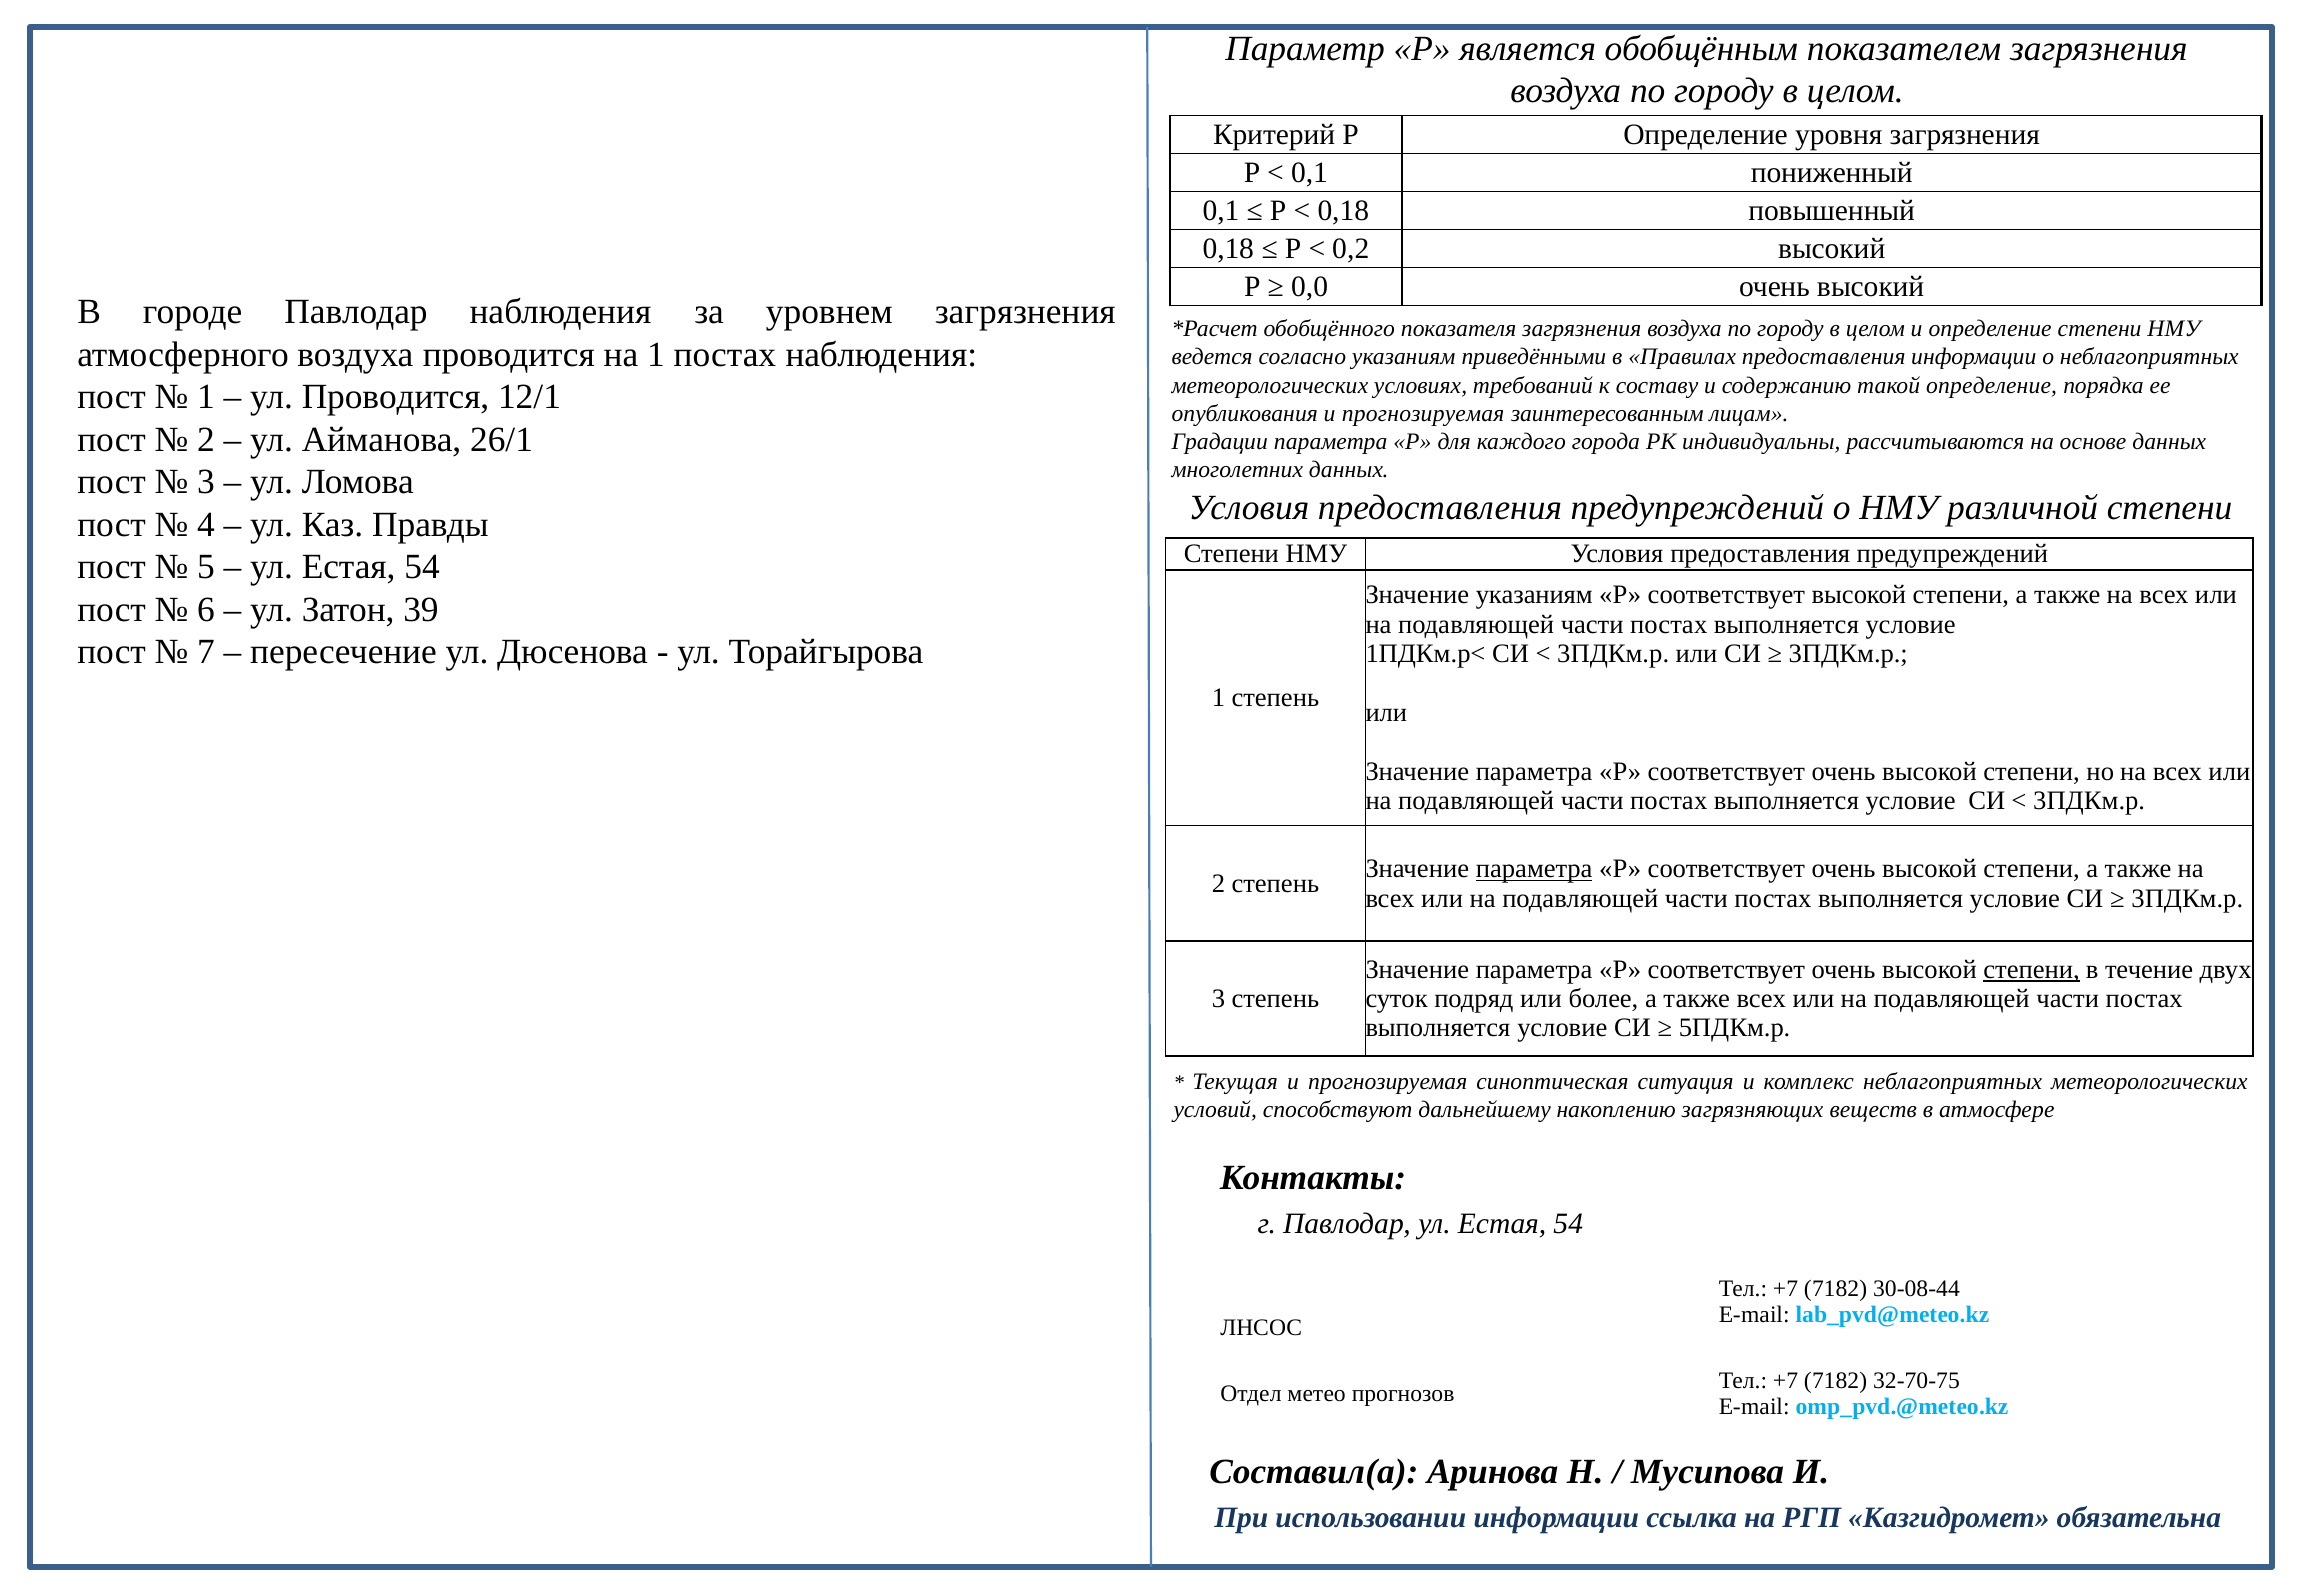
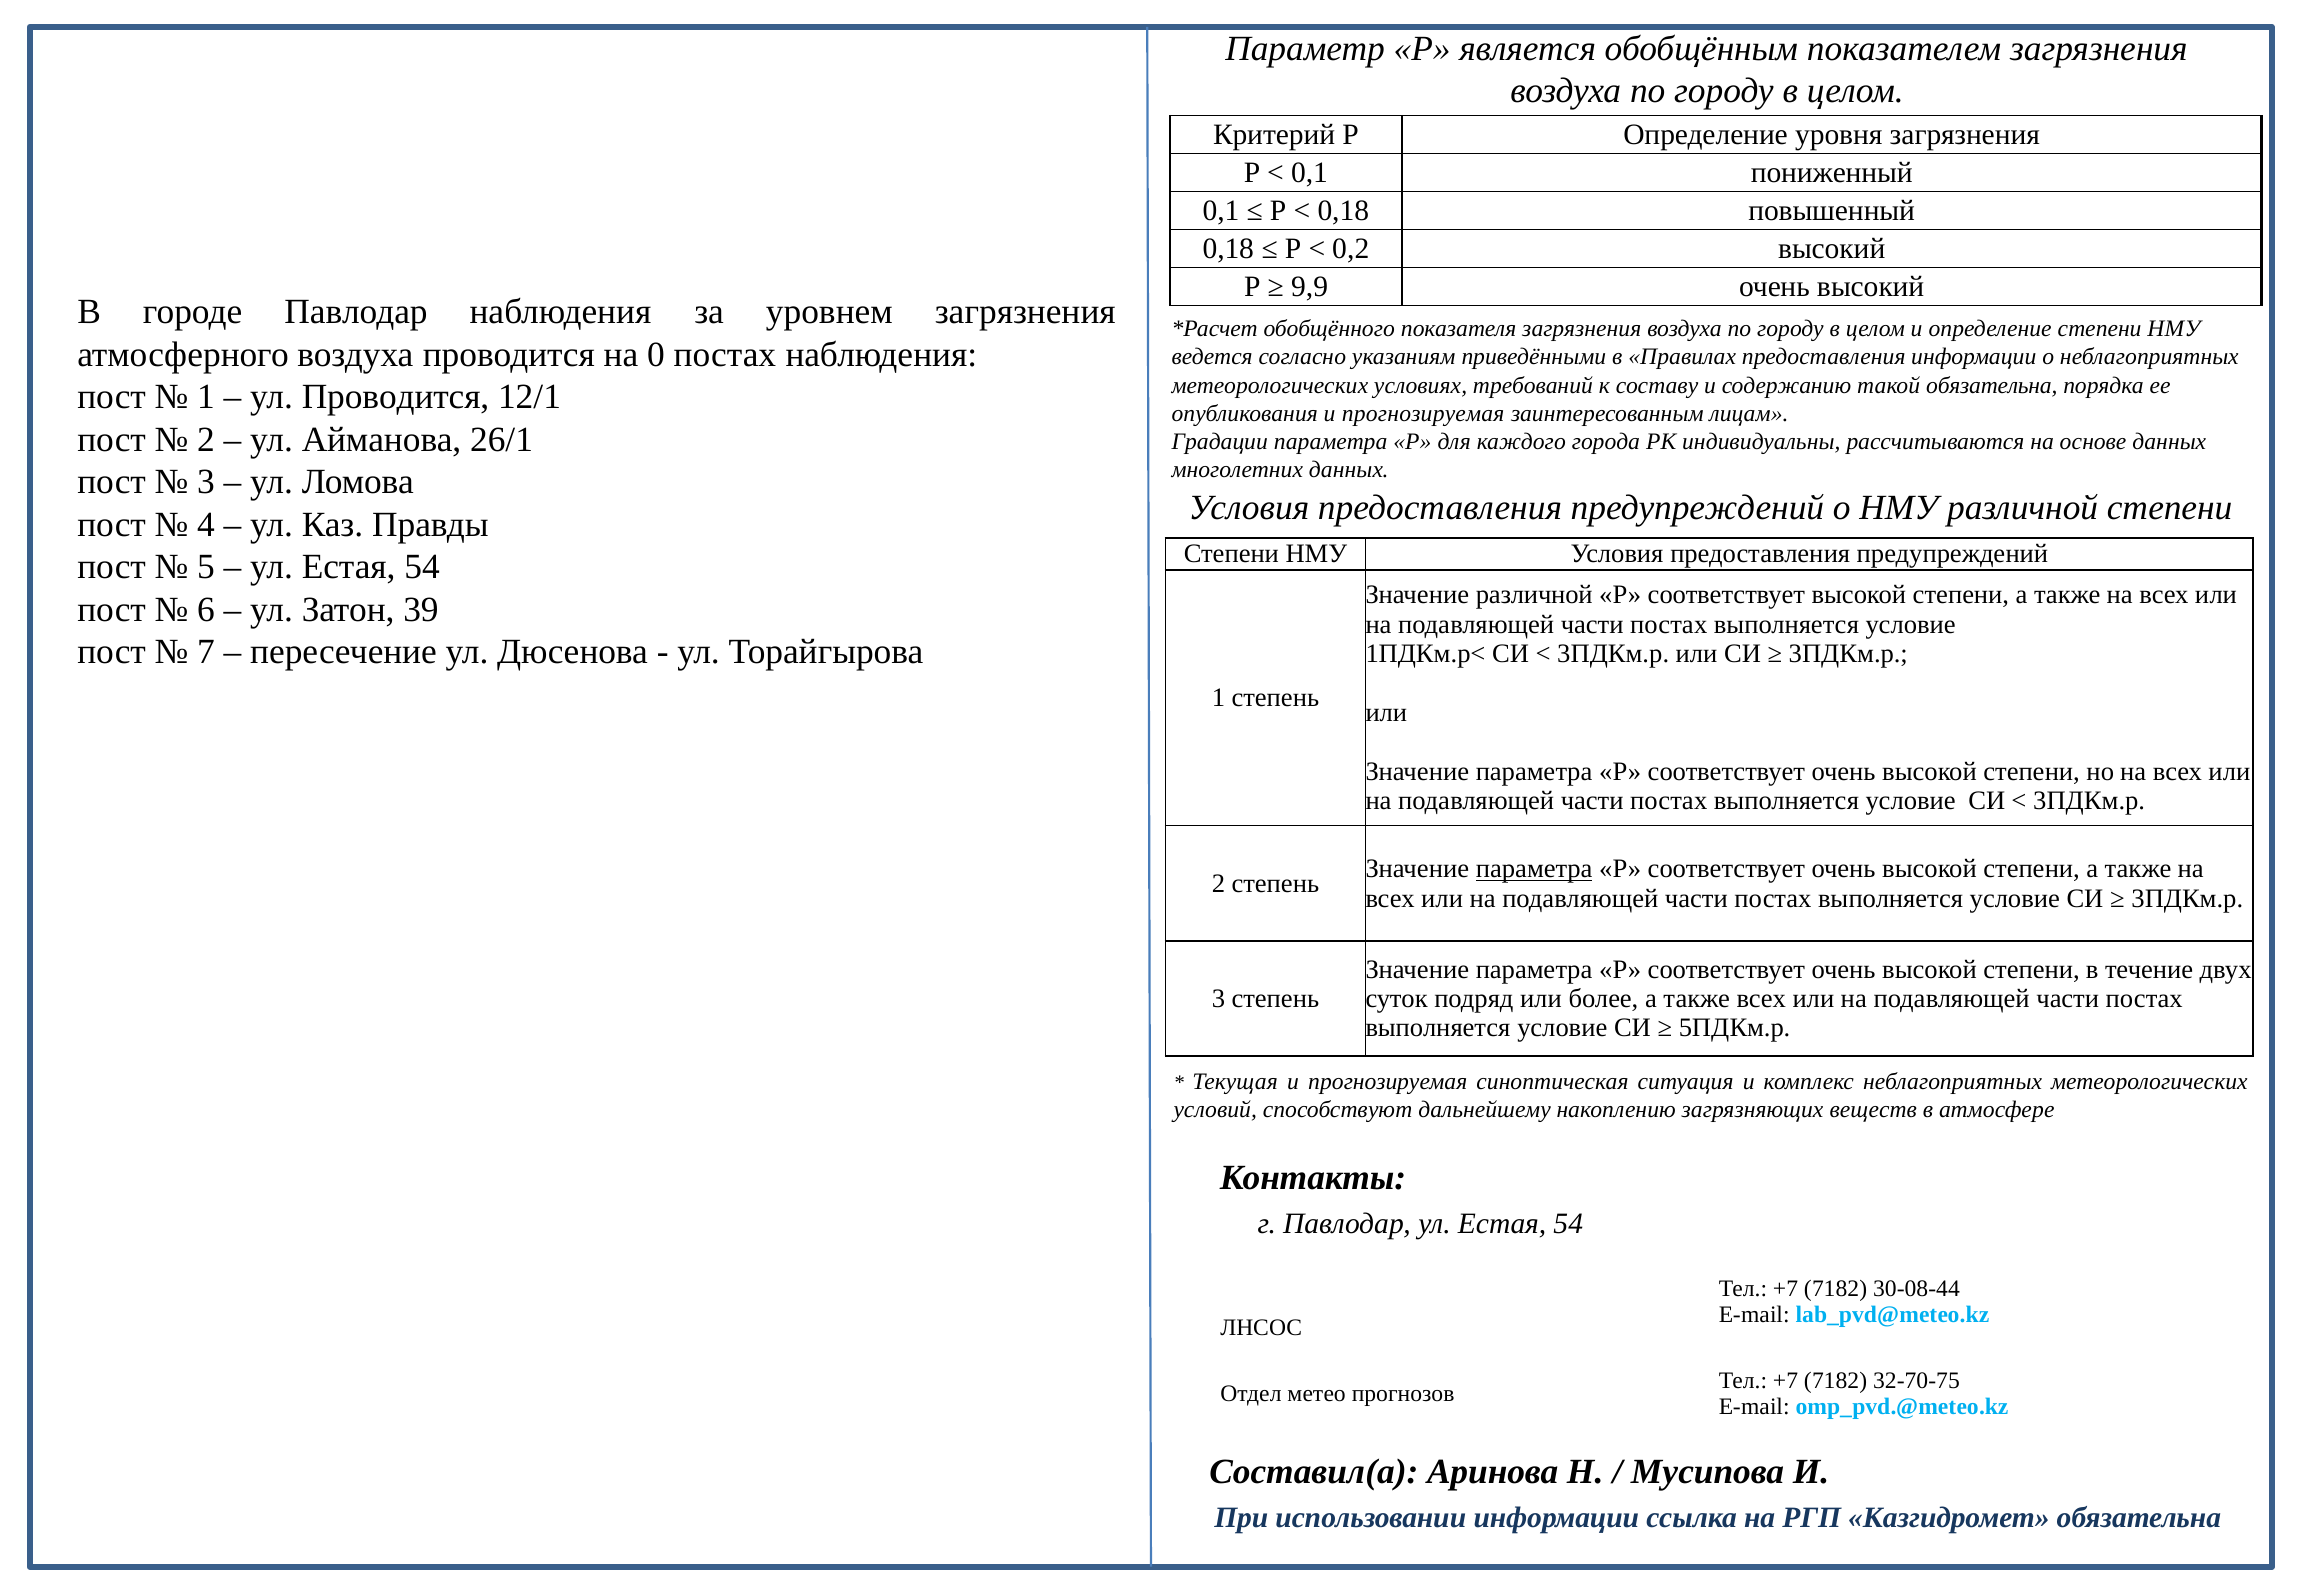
0,0: 0,0 -> 9,9
на 1: 1 -> 0
такой определение: определение -> обязательна
Значение указаниям: указаниям -> различной
степени at (2032, 969) underline: present -> none
